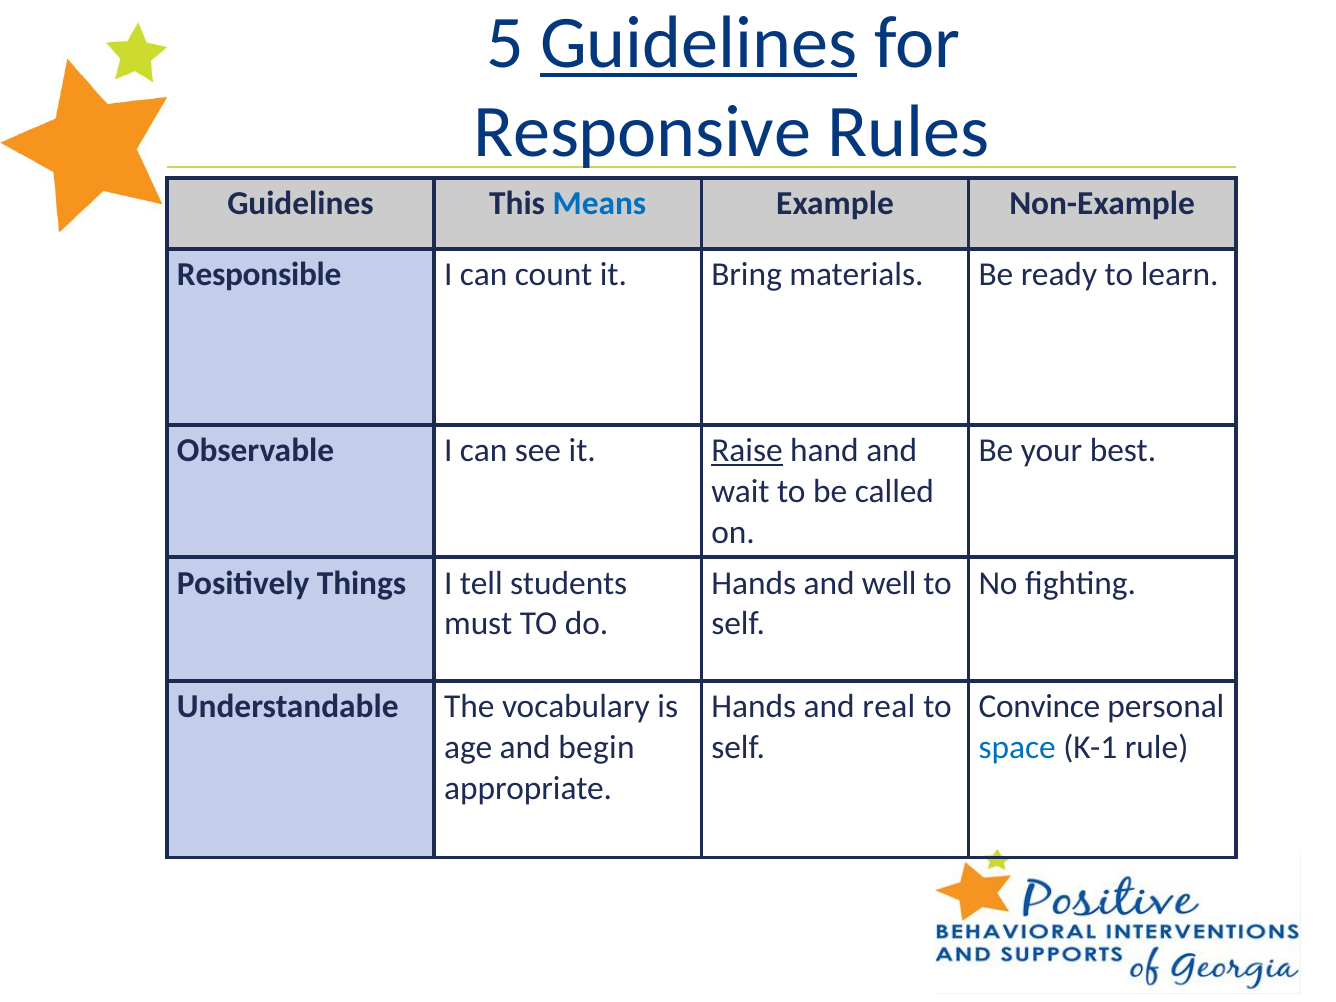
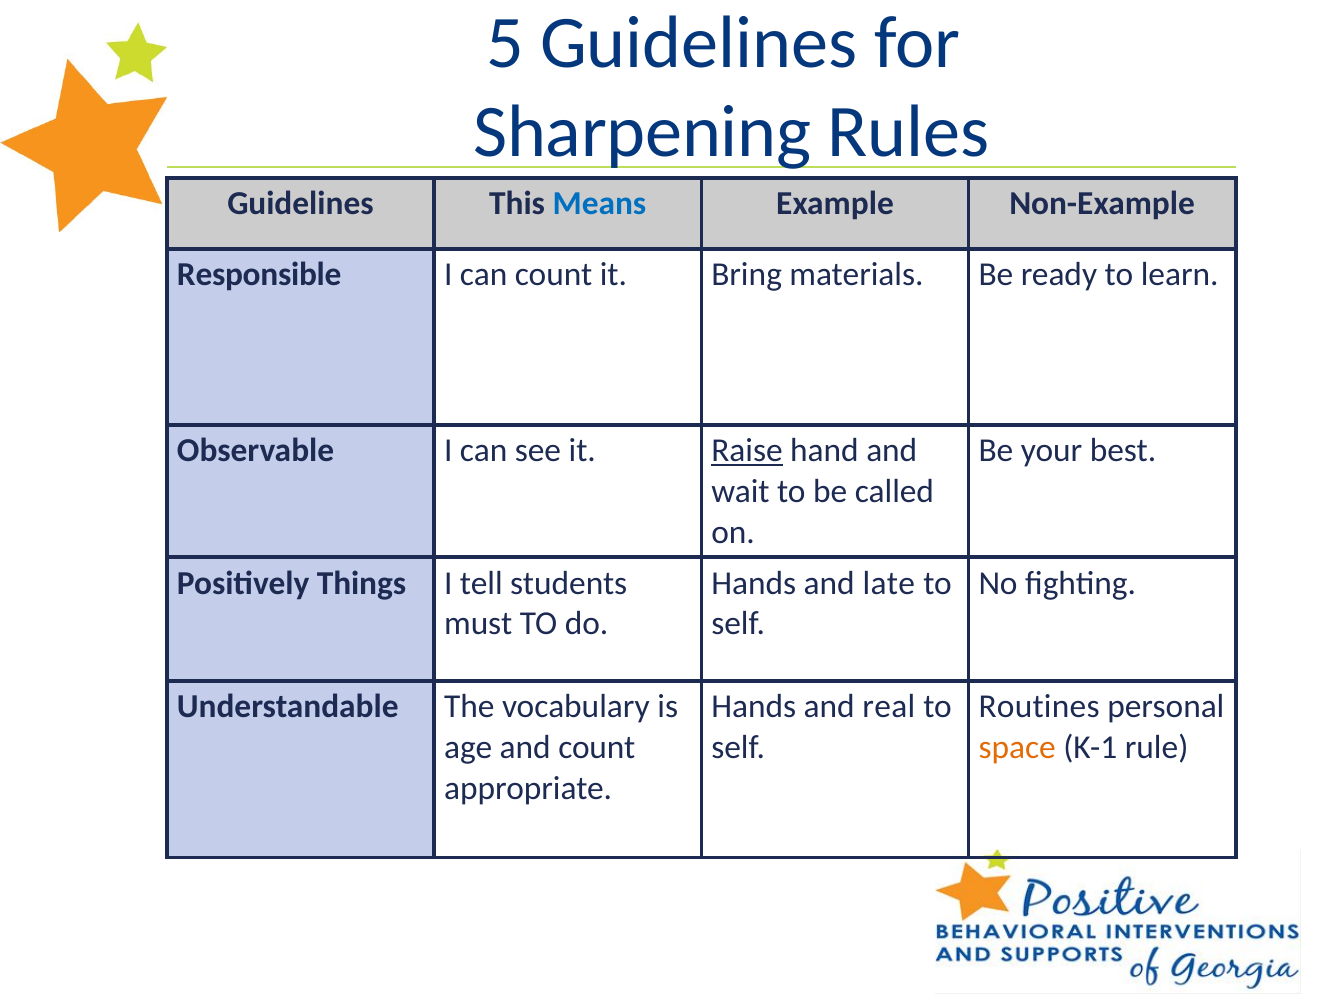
Guidelines at (699, 43) underline: present -> none
Responsive: Responsive -> Sharpening
well: well -> late
Convince: Convince -> Routines
and begin: begin -> count
space colour: blue -> orange
